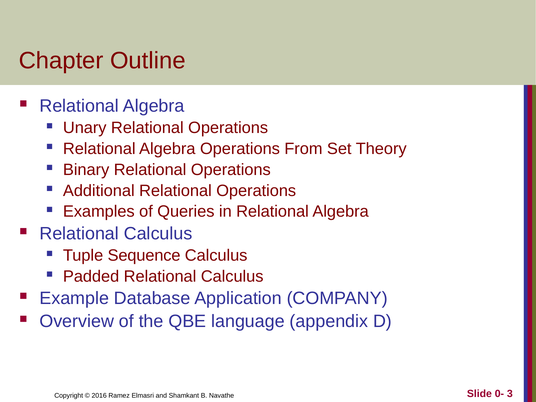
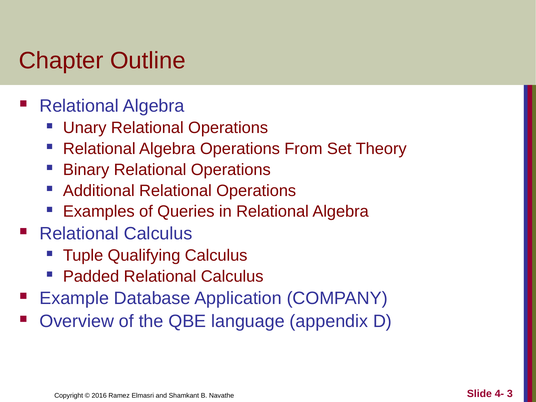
Sequence: Sequence -> Qualifying
0-: 0- -> 4-
